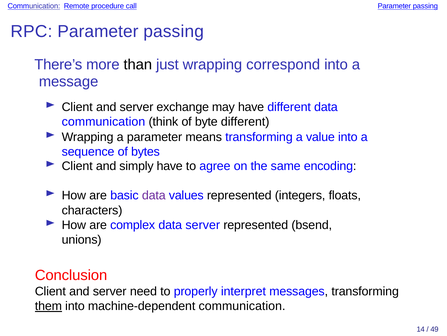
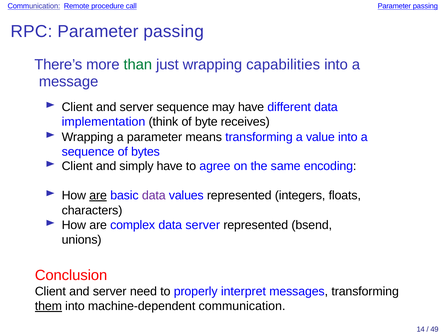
than colour: black -> green
correspond: correspond -> capabilities
server exchange: exchange -> sequence
communication at (103, 122): communication -> implementation
byte different: different -> receives
are at (98, 195) underline: none -> present
